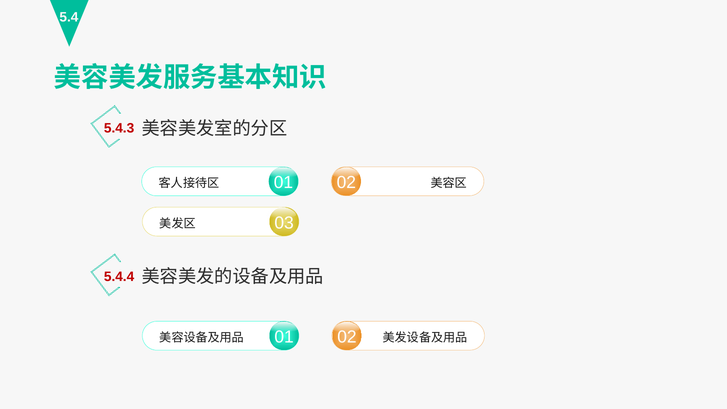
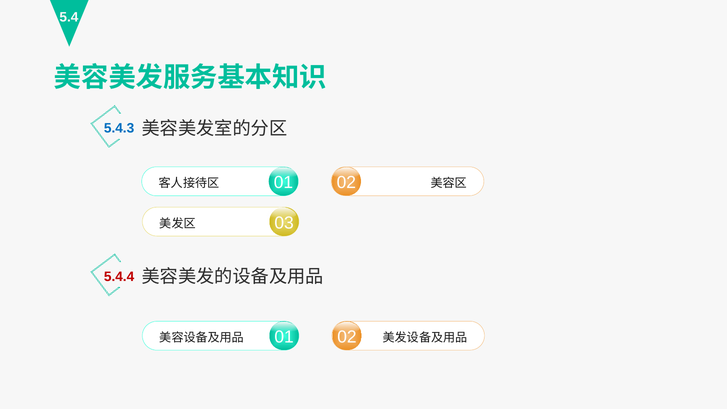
5.4.3 colour: red -> blue
